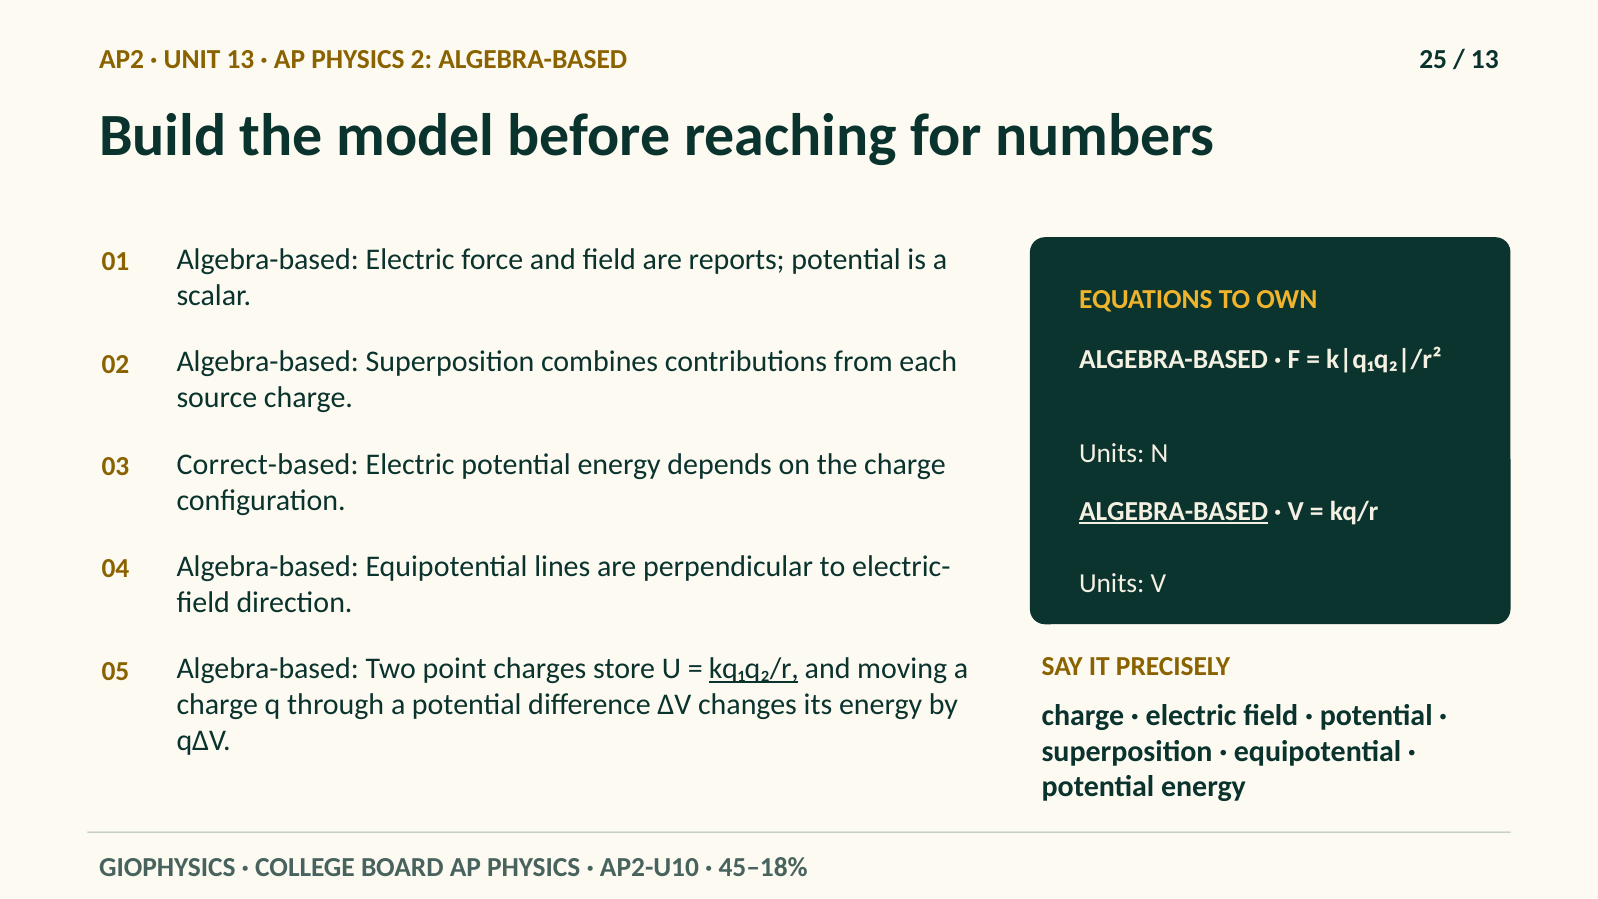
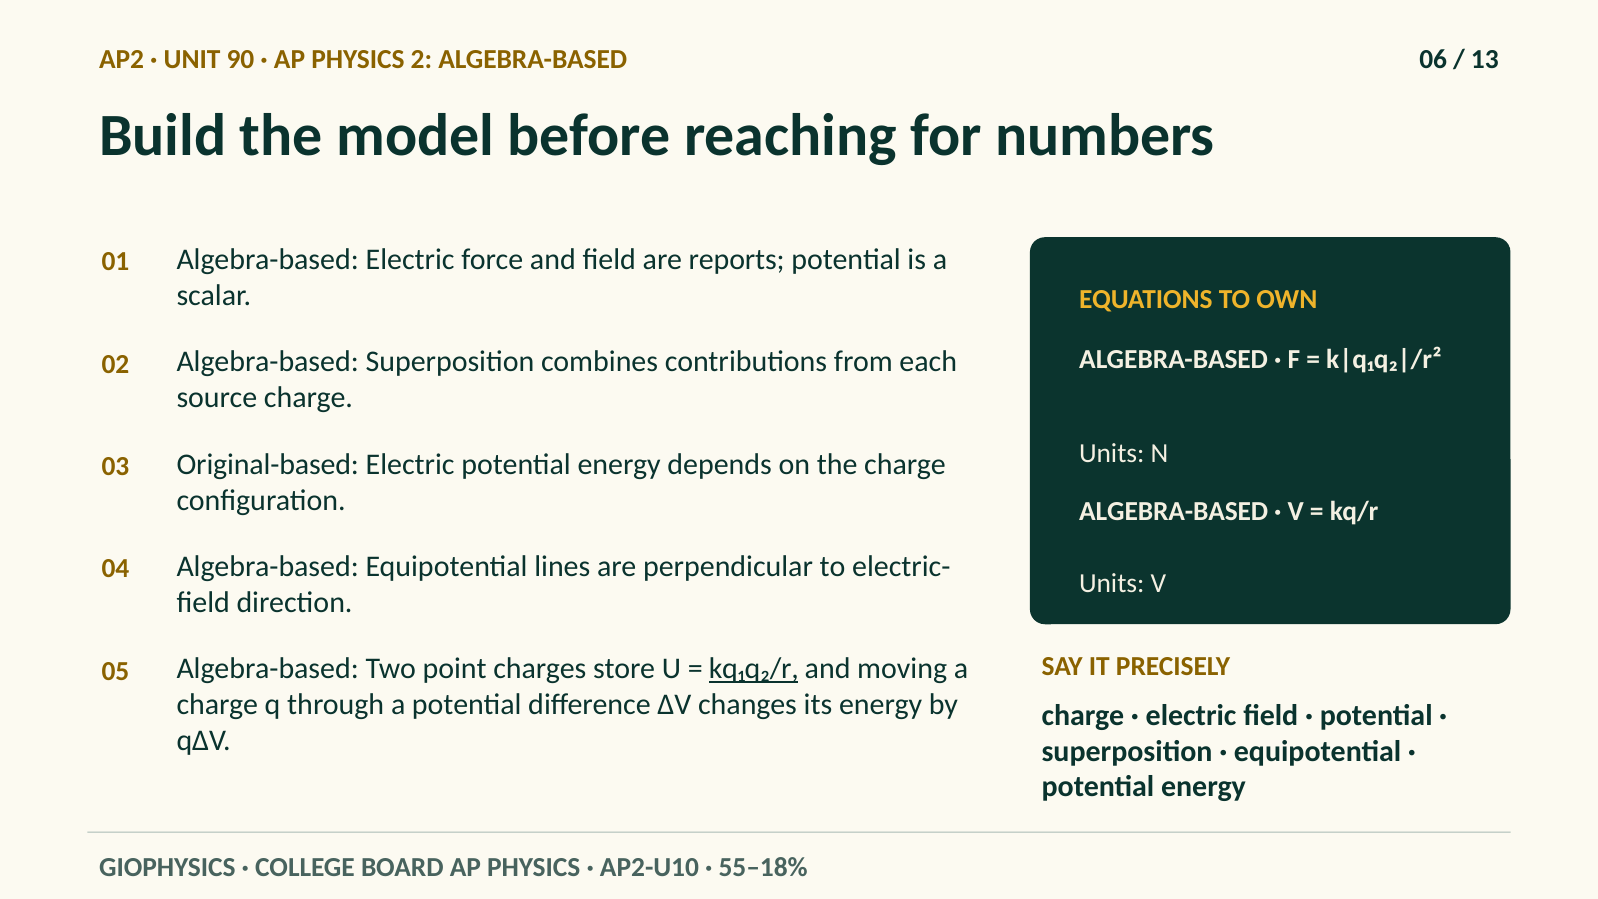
UNIT 13: 13 -> 90
25: 25 -> 06
Correct-based: Correct-based -> Original-based
ALGEBRA-BASED at (1174, 511) underline: present -> none
45–18%: 45–18% -> 55–18%
